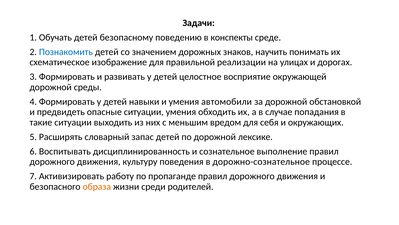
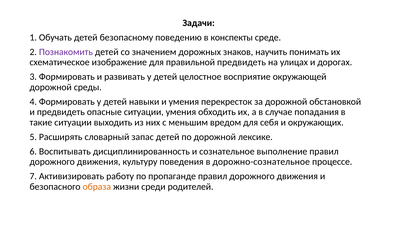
Познакомить colour: blue -> purple
правильной реализации: реализации -> предвидеть
автомобили: автомобили -> перекресток
